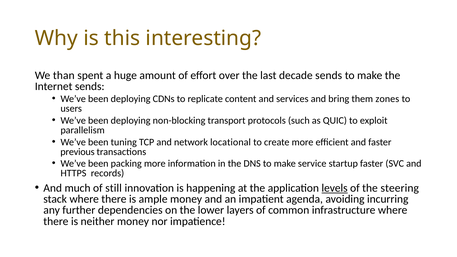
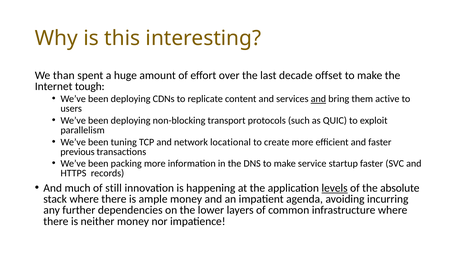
decade sends: sends -> offset
Internet sends: sends -> tough
and at (318, 99) underline: none -> present
zones: zones -> active
steering: steering -> absolute
